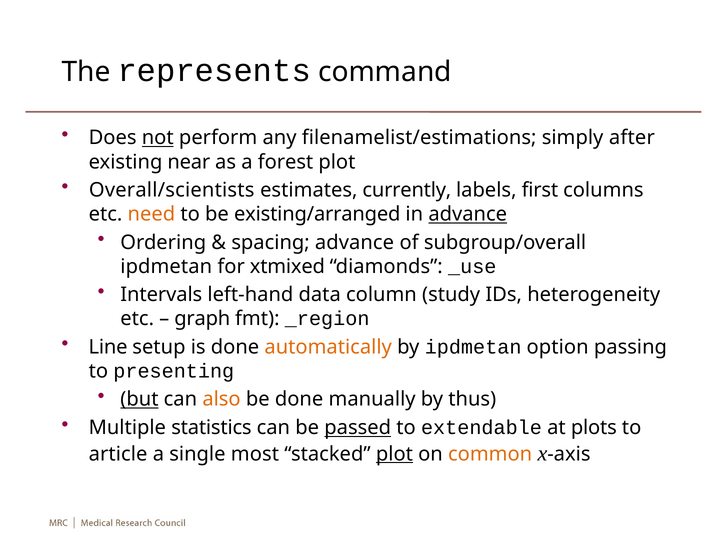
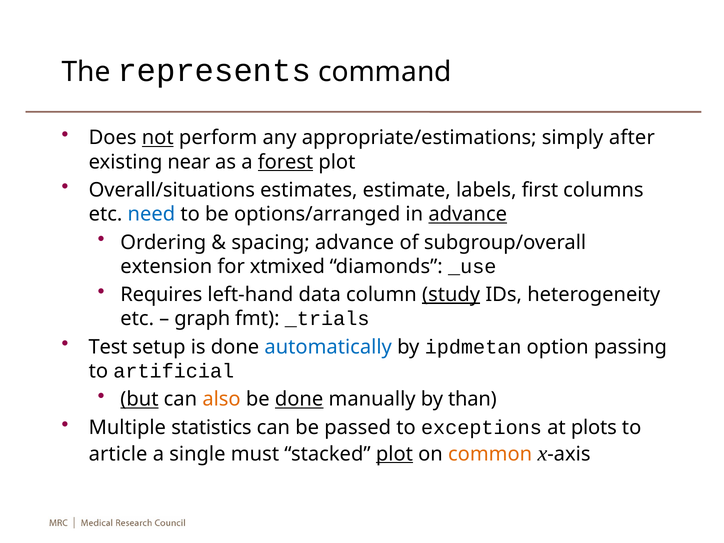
filenamelist/estimations: filenamelist/estimations -> appropriate/estimations
forest underline: none -> present
Overall/scientists: Overall/scientists -> Overall/situations
currently: currently -> estimate
need colour: orange -> blue
existing/arranged: existing/arranged -> options/arranged
ipdmetan at (166, 267): ipdmetan -> extension
Intervals: Intervals -> Requires
study underline: none -> present
_region: _region -> _trials
Line: Line -> Test
automatically colour: orange -> blue
presenting: presenting -> artificial
done at (299, 399) underline: none -> present
thus: thus -> than
passed underline: present -> none
extendable: extendable -> exceptions
most: most -> must
